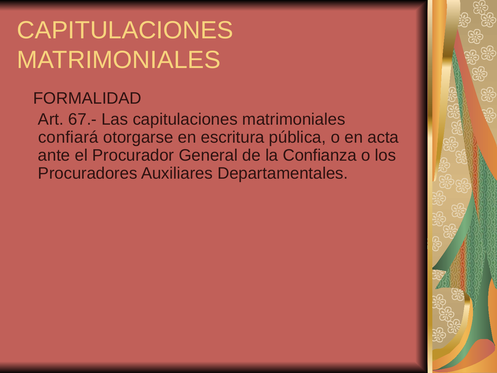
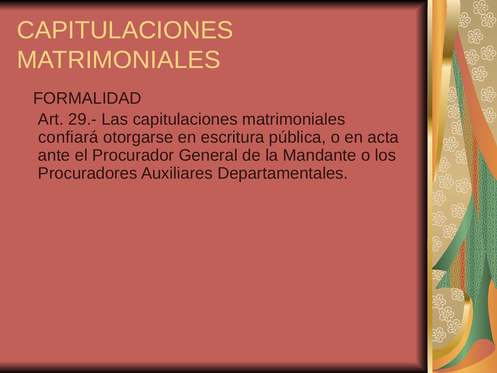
67.-: 67.- -> 29.-
Confianza: Confianza -> Mandante
